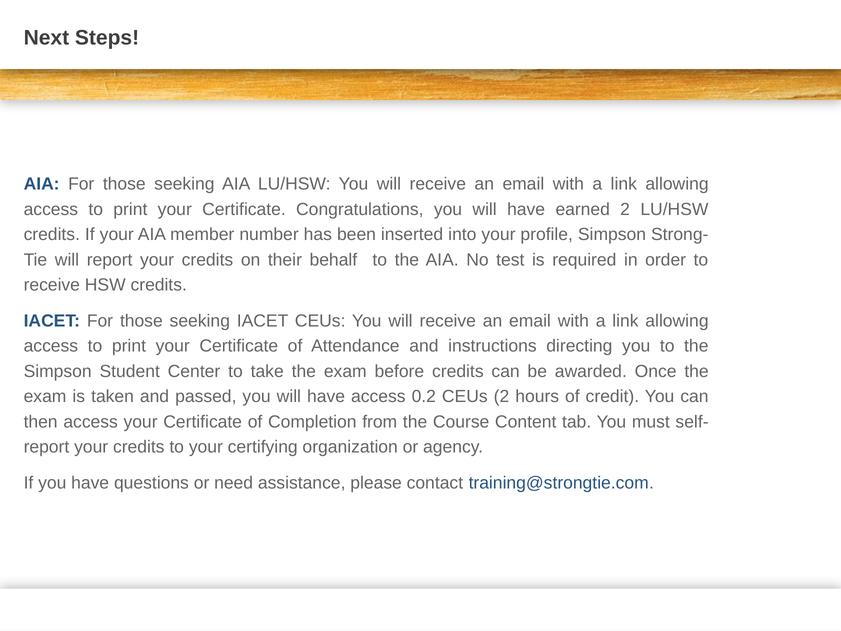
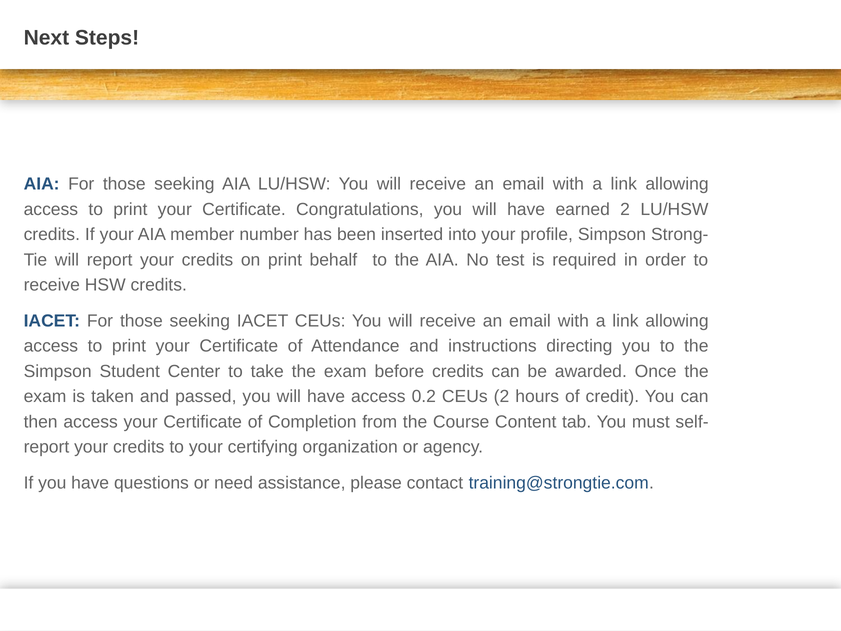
on their: their -> print
